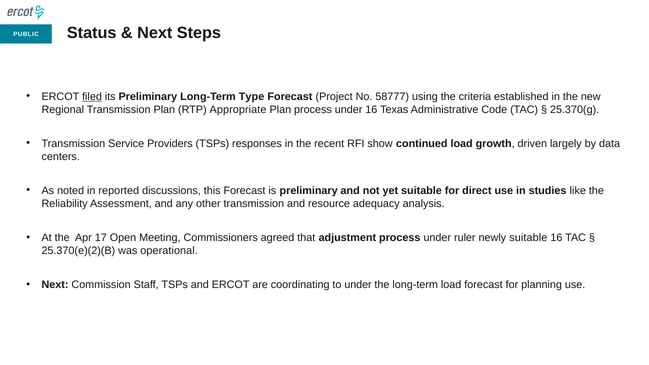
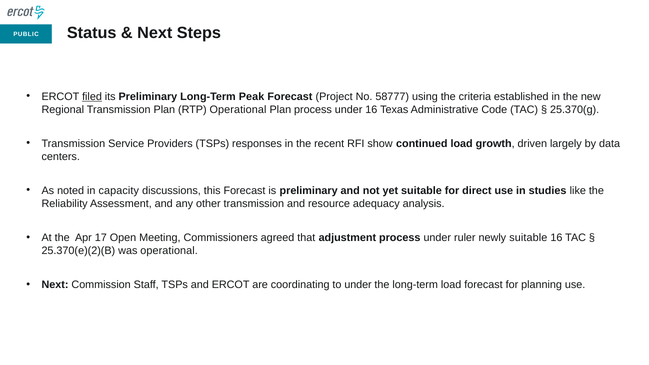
Type: Type -> Peak
RTP Appropriate: Appropriate -> Operational
reported: reported -> capacity
